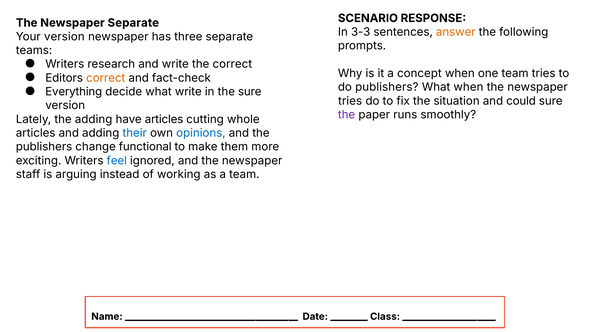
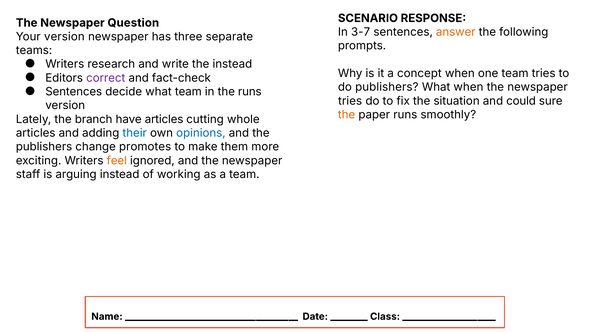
Newspaper Separate: Separate -> Question
3-3: 3-3 -> 3-7
the correct: correct -> instead
correct at (106, 78) colour: orange -> purple
Everything at (74, 92): Everything -> Sentences
what write: write -> team
the sure: sure -> runs
the at (347, 115) colour: purple -> orange
the adding: adding -> branch
functional: functional -> promotes
feel colour: blue -> orange
